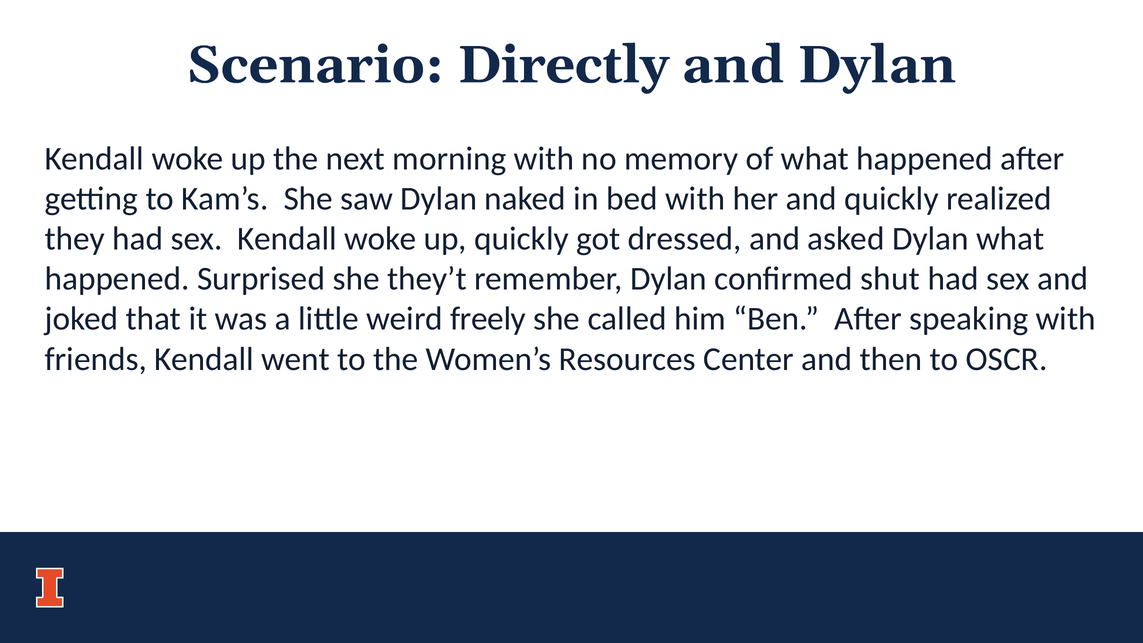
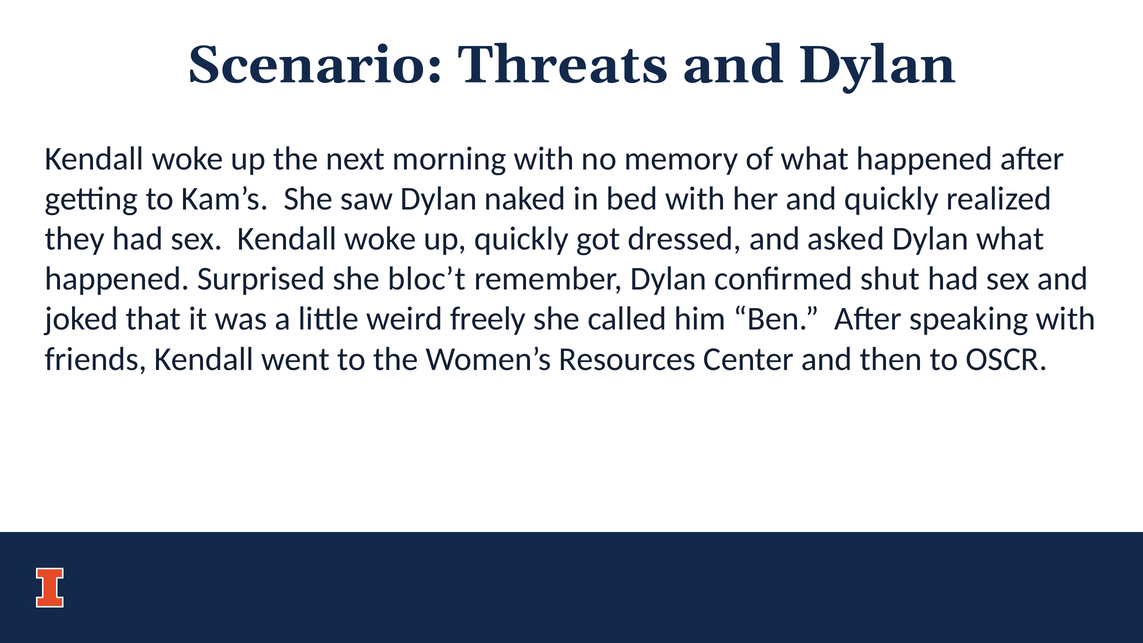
Directly: Directly -> Threats
they’t: they’t -> bloc’t
